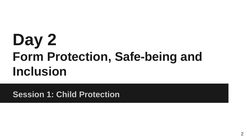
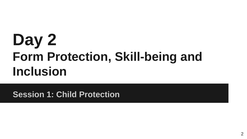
Safe-being: Safe-being -> Skill-being
